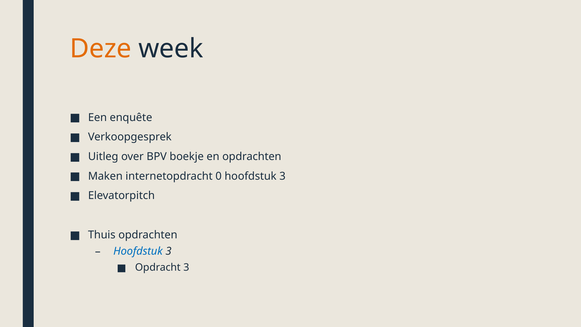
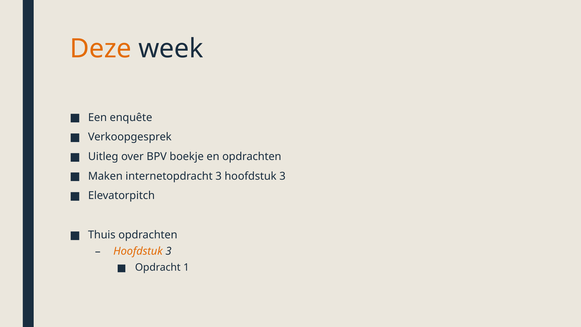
internetopdracht 0: 0 -> 3
Hoofdstuk at (138, 251) colour: blue -> orange
Opdracht 3: 3 -> 1
